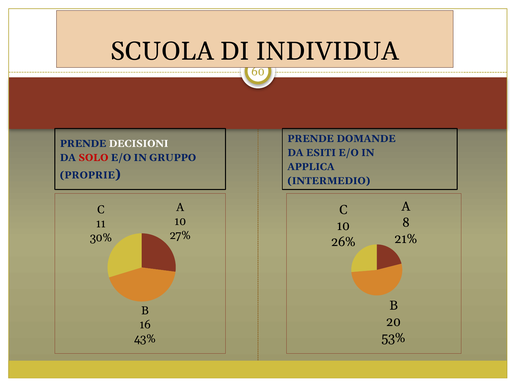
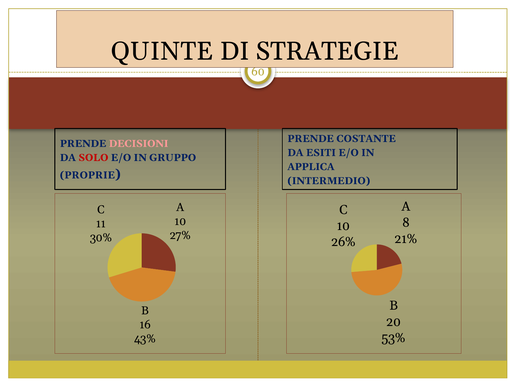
SCUOLA: SCUOLA -> QUINTE
INDIVIDUA: INDIVIDUA -> STRATEGIE
DOMANDE: DOMANDE -> COSTANTE
DECISIONI colour: white -> pink
